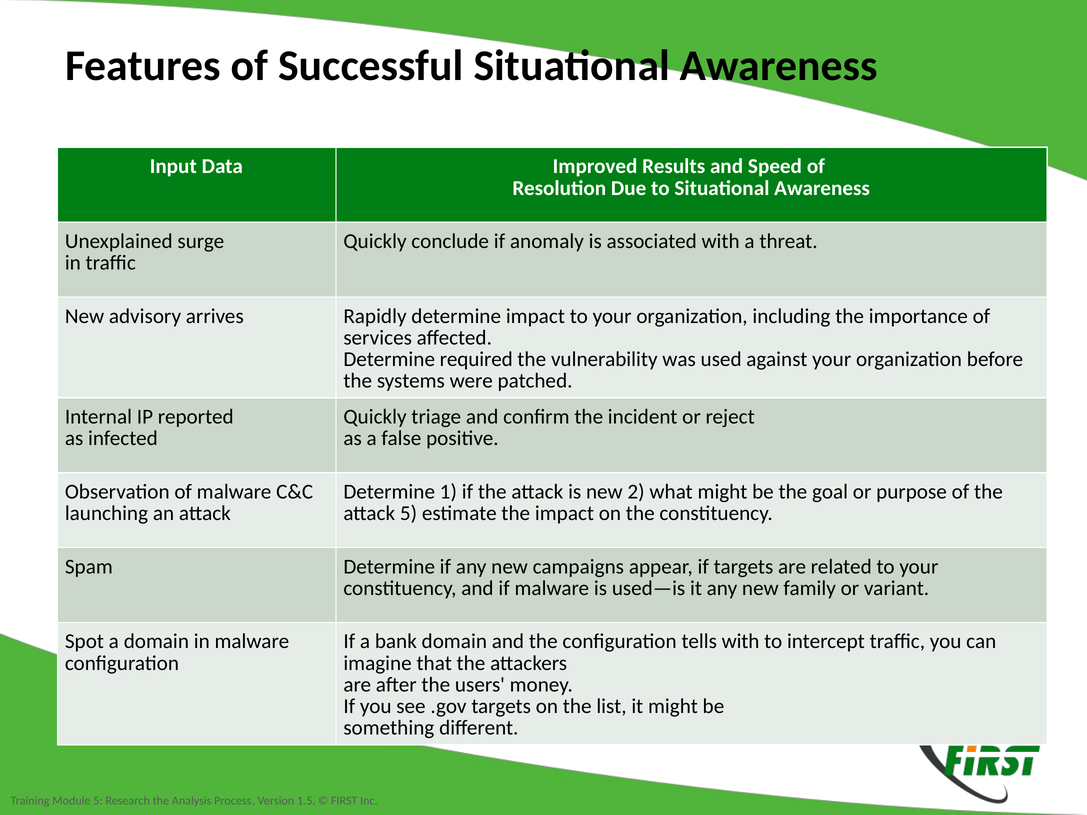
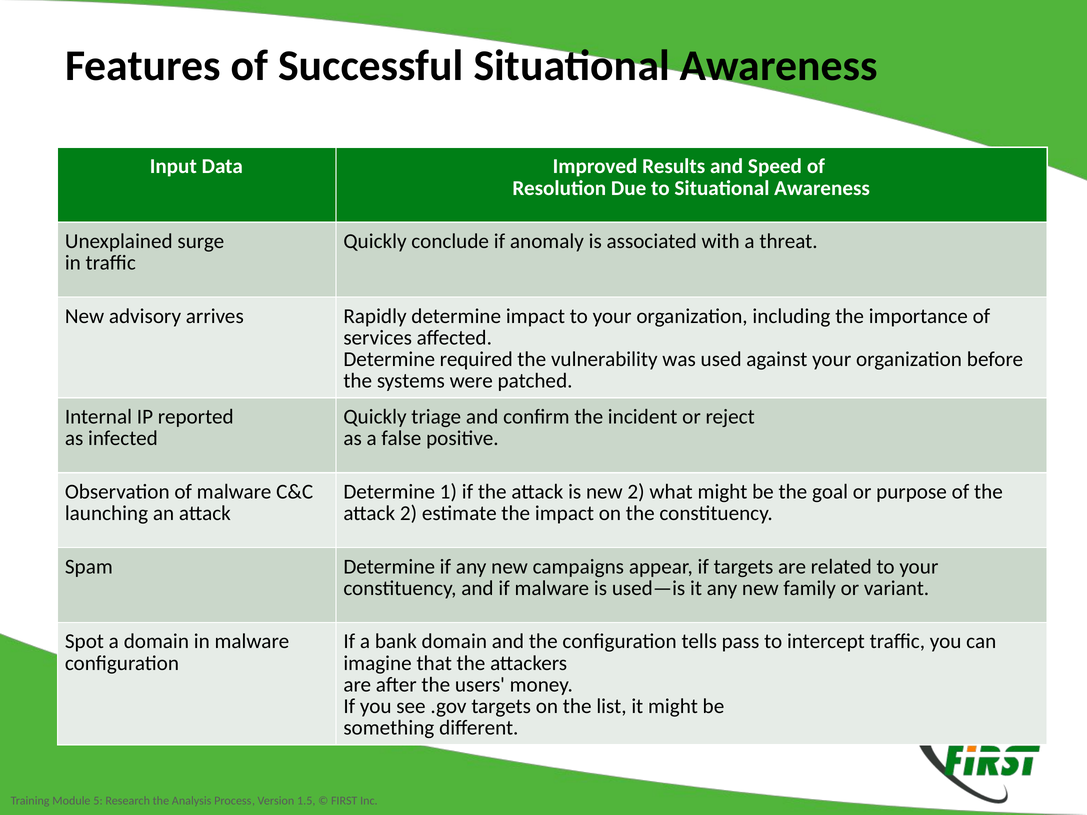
attack 5: 5 -> 2
tells with: with -> pass
